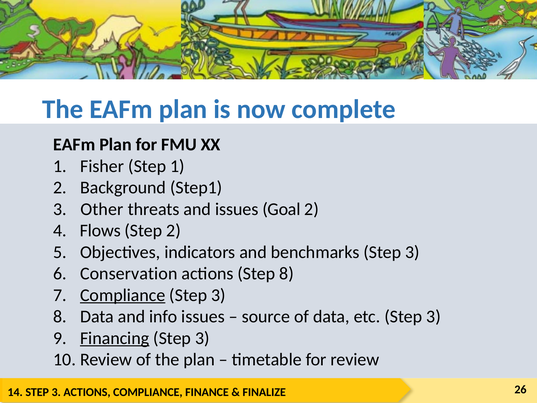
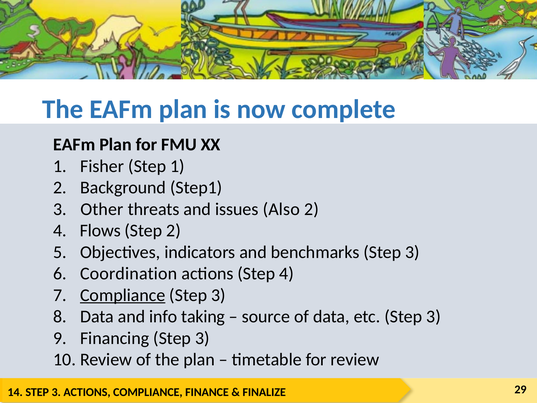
Goal: Goal -> Also
Conservation: Conservation -> Coordination
Step 8: 8 -> 4
info issues: issues -> taking
Financing underline: present -> none
26: 26 -> 29
